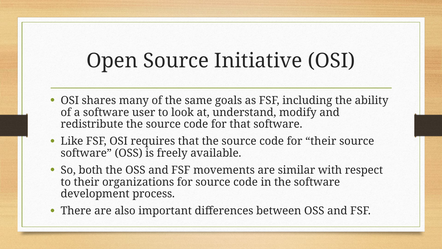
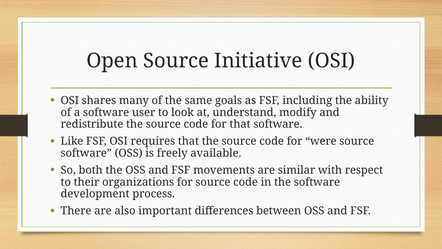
for their: their -> were
